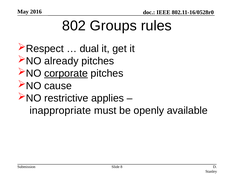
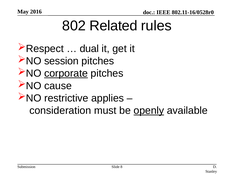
Groups: Groups -> Related
already: already -> session
inappropriate: inappropriate -> consideration
openly underline: none -> present
